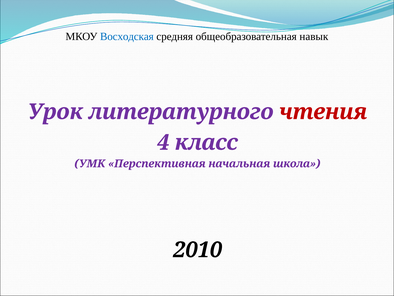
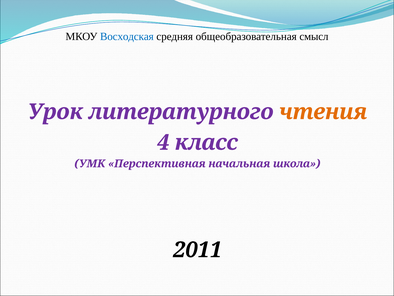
навык: навык -> смысл
чтения colour: red -> orange
2010: 2010 -> 2011
